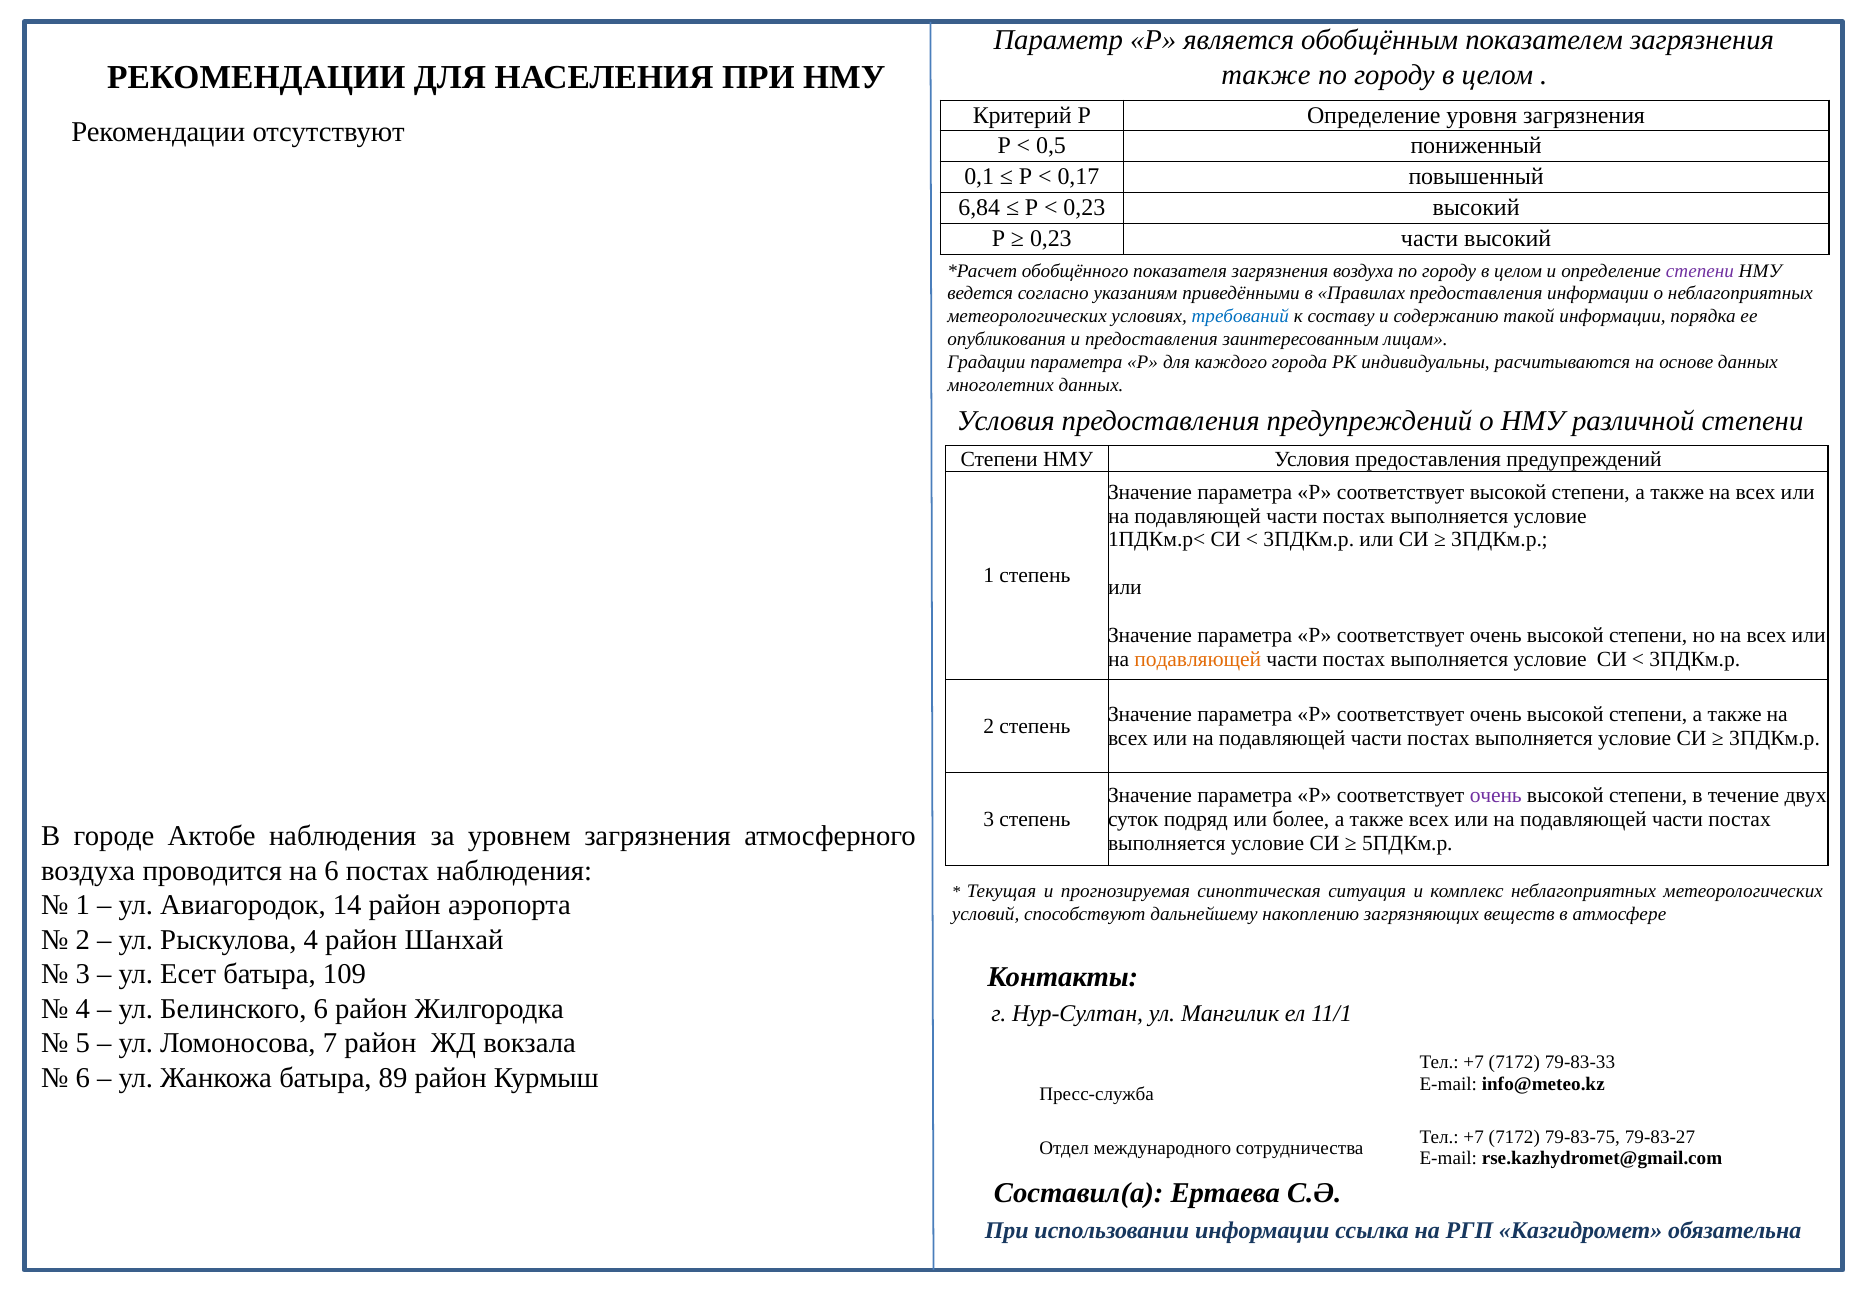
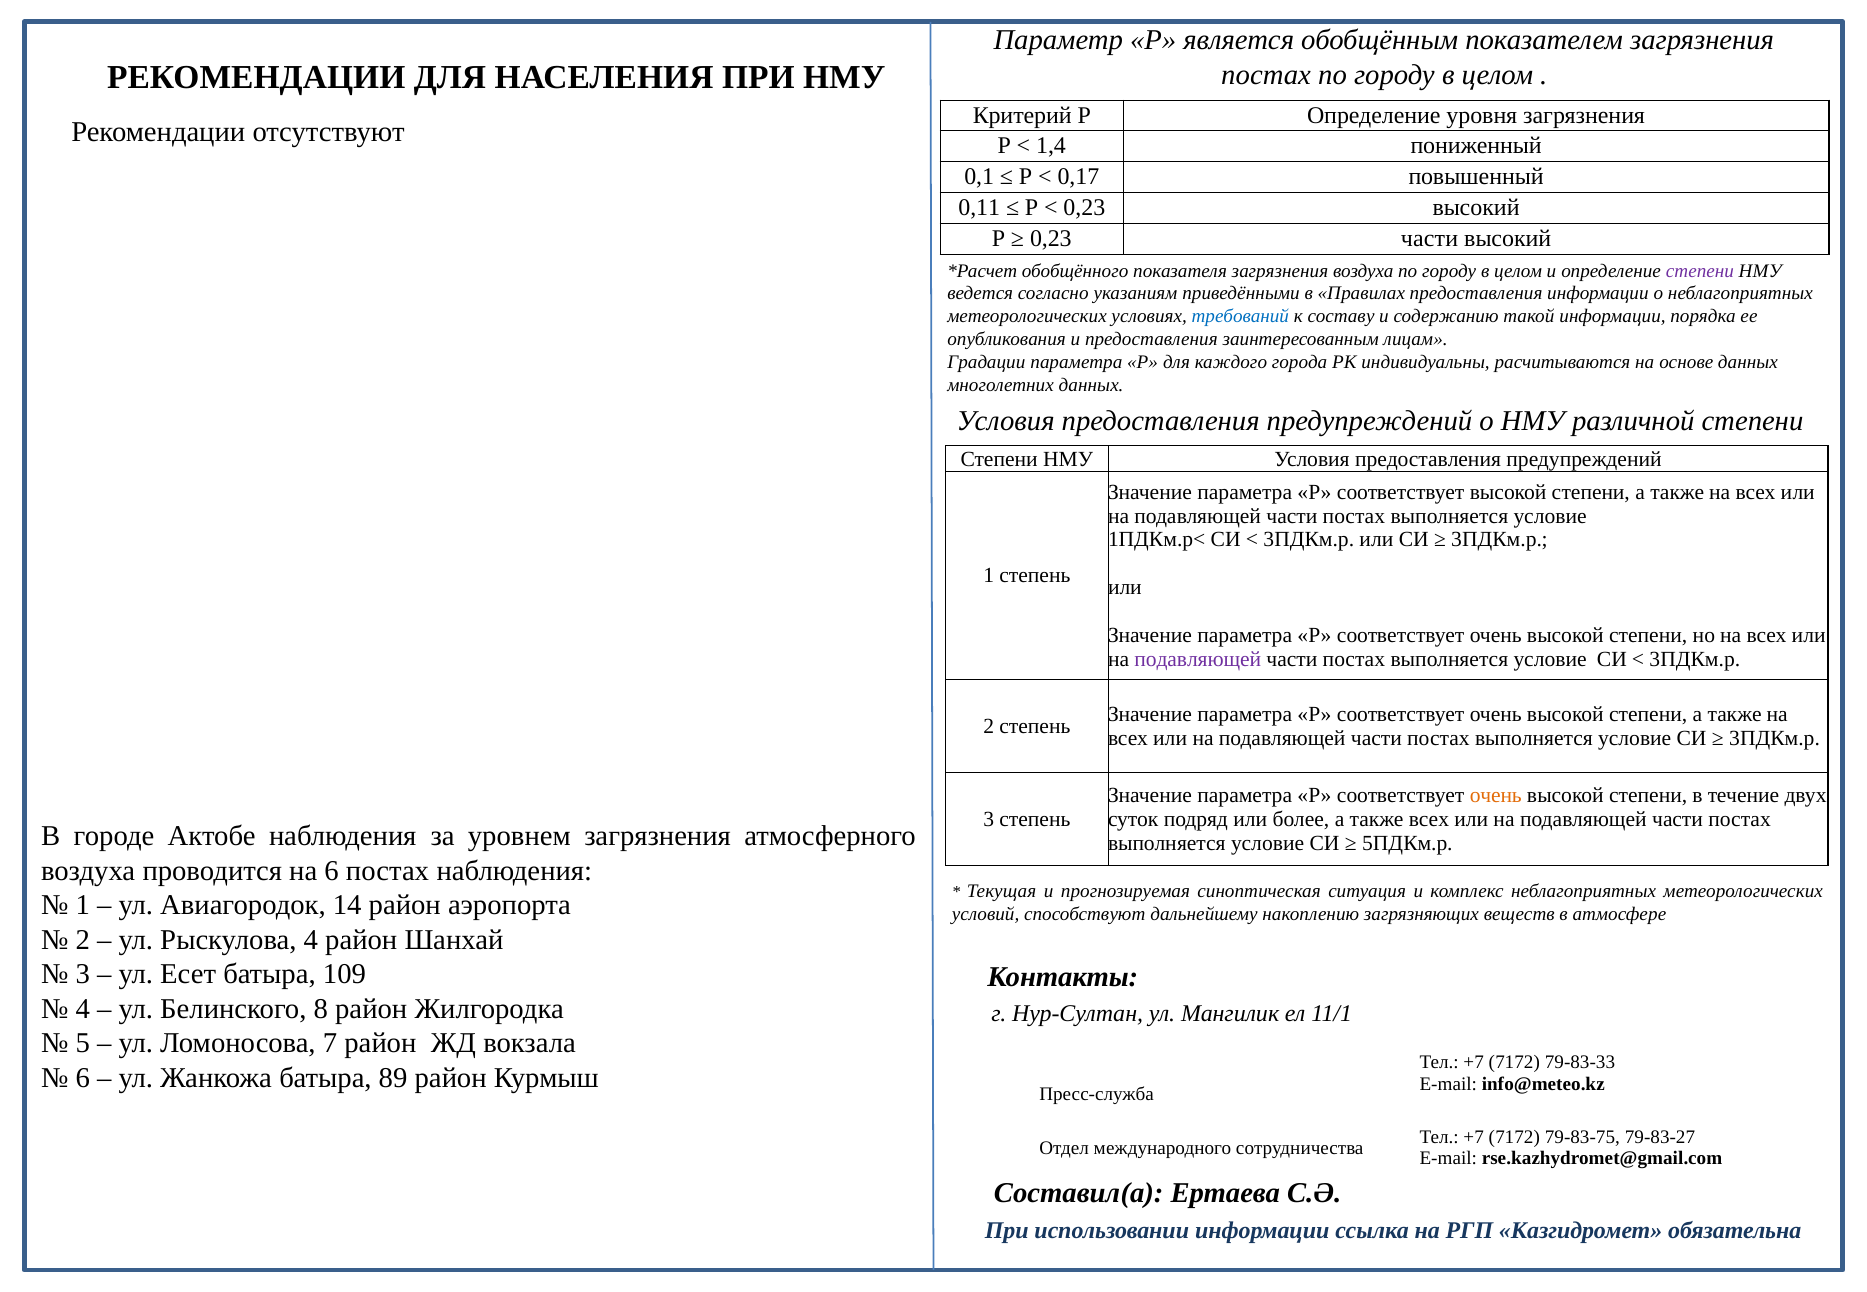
также at (1266, 75): также -> постах
0,5: 0,5 -> 1,4
6,84: 6,84 -> 0,11
подавляющей at (1198, 659) colour: orange -> purple
очень at (1496, 796) colour: purple -> orange
Белинского 6: 6 -> 8
